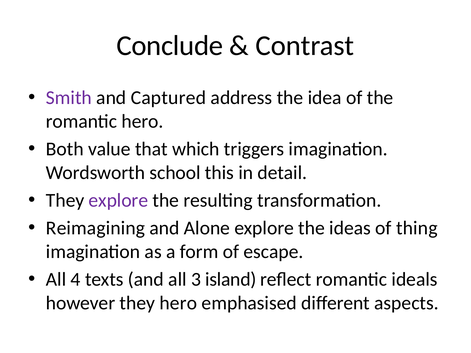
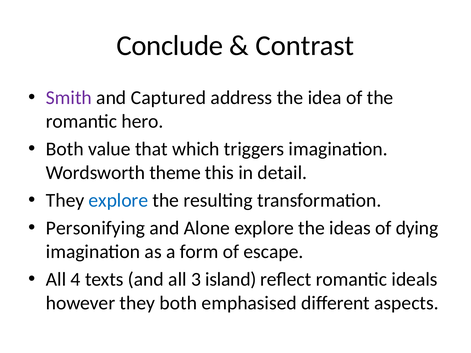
school: school -> theme
explore at (118, 201) colour: purple -> blue
Reimagining: Reimagining -> Personifying
thing: thing -> dying
they hero: hero -> both
